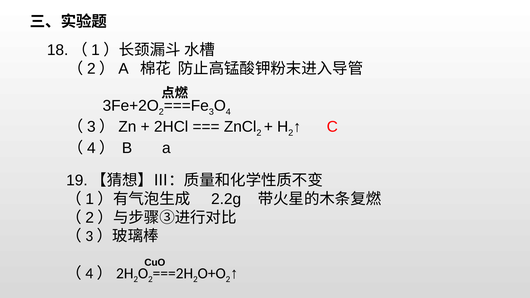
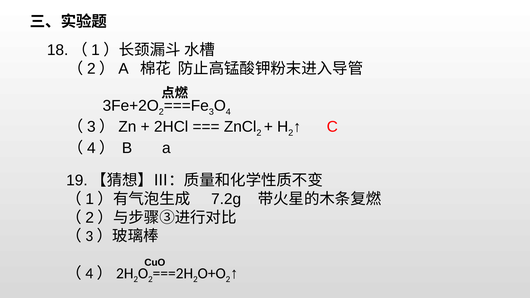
2.2g: 2.2g -> 7.2g
